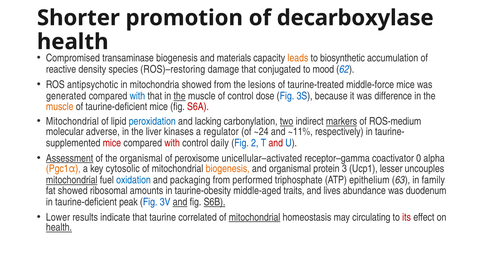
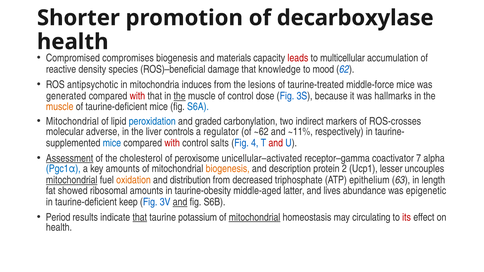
transaminase: transaminase -> compromises
leads colour: orange -> red
biosynthetic: biosynthetic -> multicellular
ROS)–restoring: ROS)–restoring -> ROS)–beneficial
conjugated: conjugated -> knowledge
mitochondria showed: showed -> induces
with at (137, 96) colour: blue -> red
difference: difference -> hallmarks
S6A colour: red -> blue
lacking: lacking -> graded
two underline: present -> none
markers underline: present -> none
ROS-medium: ROS-medium -> ROS-crosses
kinases: kinases -> controls
~24: ~24 -> ~62
mice at (112, 143) colour: red -> blue
daily: daily -> salts
2: 2 -> 4
the organismal: organismal -> cholesterol
0: 0 -> 7
Pgc1α colour: orange -> blue
key cytosolic: cytosolic -> amounts
and organismal: organismal -> description
3: 3 -> 2
oxidation colour: blue -> orange
packaging: packaging -> distribution
performed: performed -> decreased
family: family -> length
traits: traits -> latter
duodenum: duodenum -> epigenetic
peak: peak -> keep
S6B underline: present -> none
Lower: Lower -> Period
that at (140, 217) underline: none -> present
correlated: correlated -> potassium
health at (59, 228) underline: present -> none
